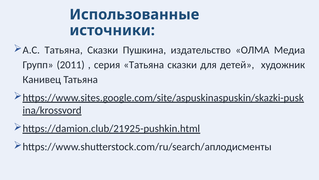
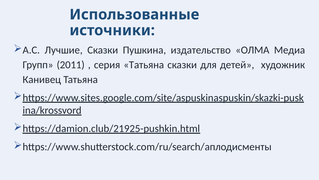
А.С Татьяна: Татьяна -> Лучшие
